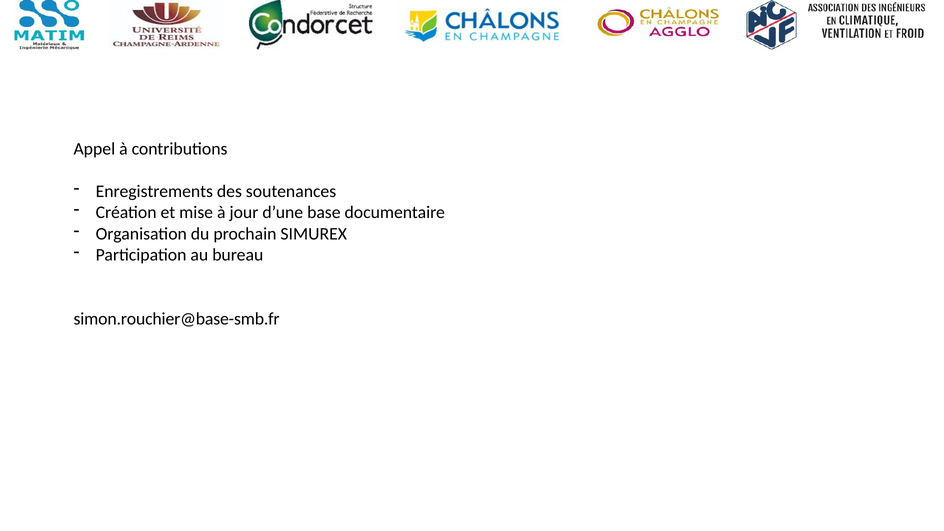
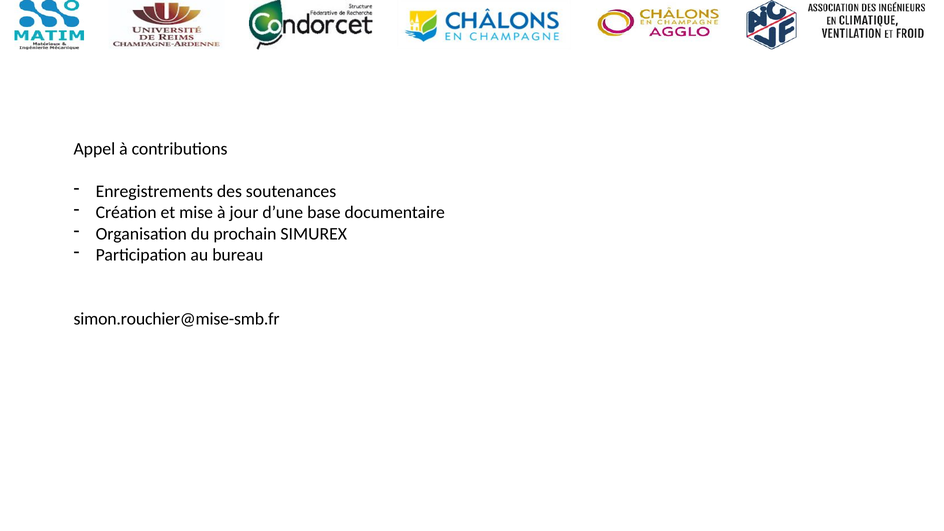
simon.rouchier@base-smb.fr: simon.rouchier@base-smb.fr -> simon.rouchier@mise-smb.fr
